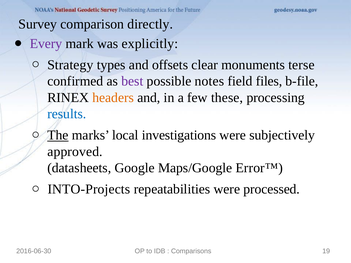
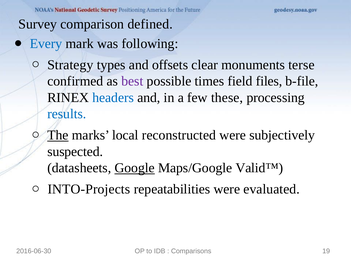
directly: directly -> defined
Every colour: purple -> blue
explicitly: explicitly -> following
notes: notes -> times
headers colour: orange -> blue
investigations: investigations -> reconstructed
approved: approved -> suspected
Google underline: none -> present
Error™: Error™ -> Valid™
processed: processed -> evaluated
